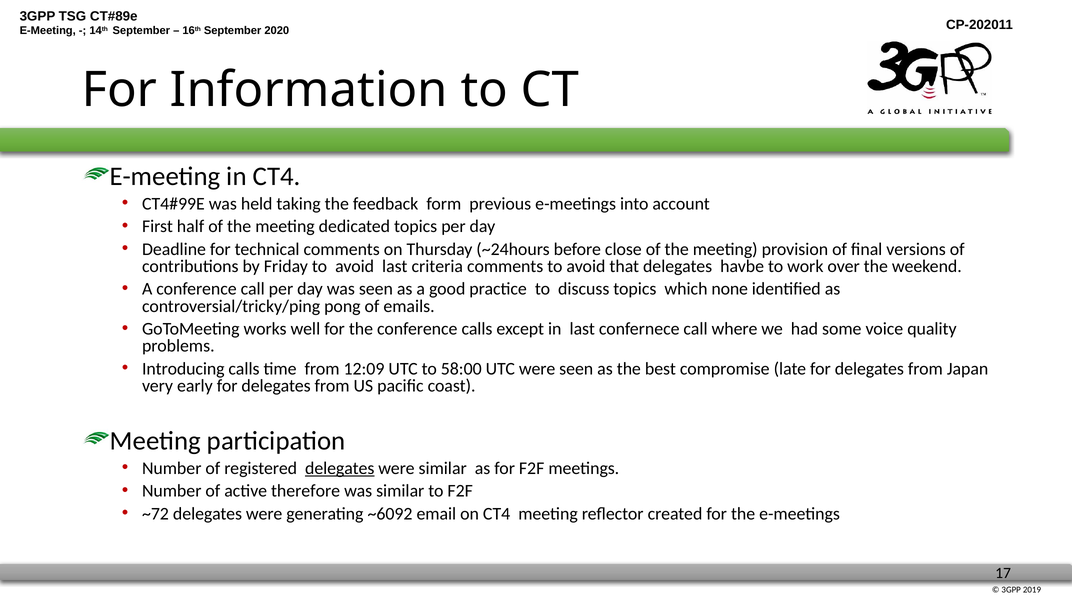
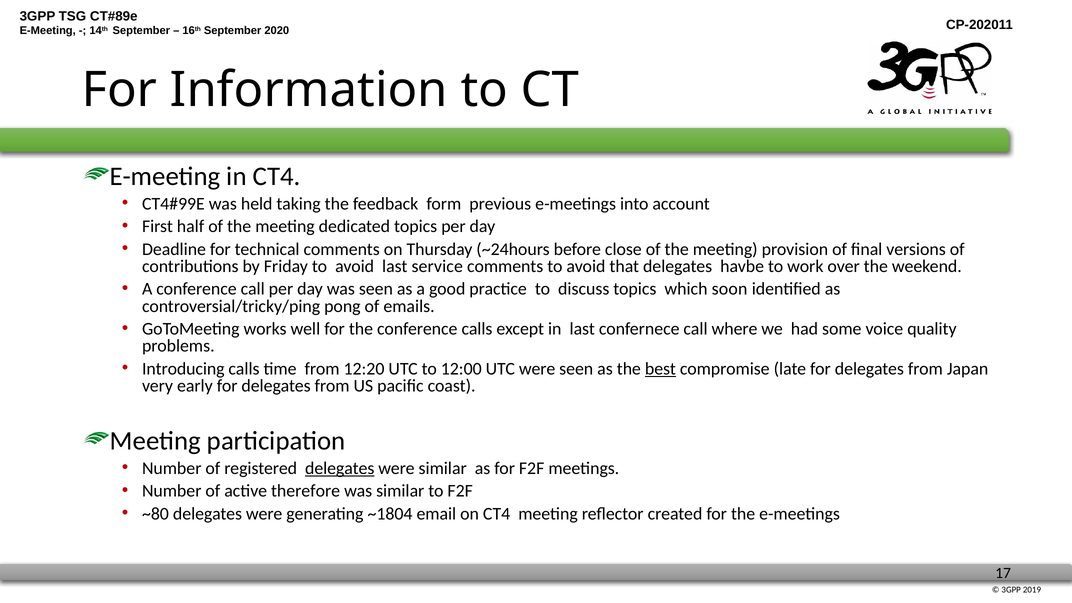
criteria: criteria -> service
none: none -> soon
12:09: 12:09 -> 12:20
58:00: 58:00 -> 12:00
best underline: none -> present
~72: ~72 -> ~80
~6092: ~6092 -> ~1804
